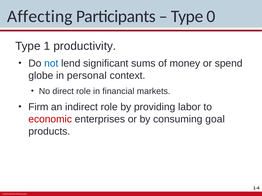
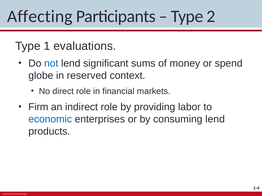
0: 0 -> 2
productivity: productivity -> evaluations
personal: personal -> reserved
economic colour: red -> blue
consuming goal: goal -> lend
